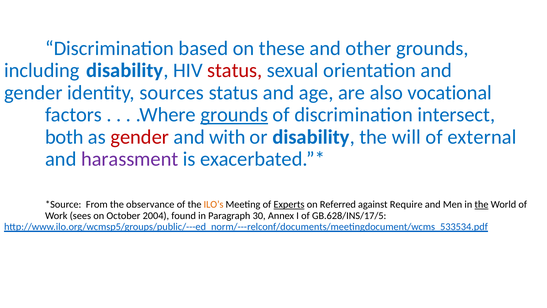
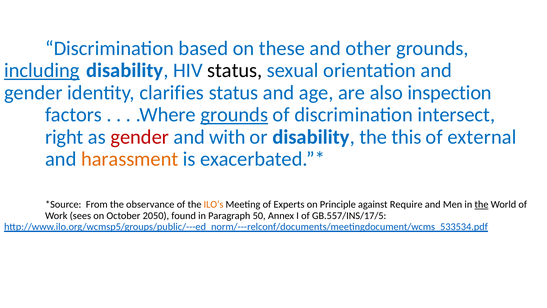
including underline: none -> present
status at (235, 70) colour: red -> black
sources: sources -> clarifies
vocational: vocational -> inspection
both: both -> right
will: will -> this
harassment colour: purple -> orange
Experts underline: present -> none
Referred: Referred -> Principle
2004: 2004 -> 2050
30: 30 -> 50
GB.628/INS/17/5: GB.628/INS/17/5 -> GB.557/INS/17/5
